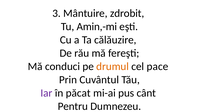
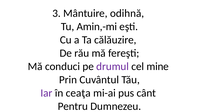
zdrobit: zdrobit -> odihnă
drumul colour: orange -> purple
pace: pace -> mine
păcat: păcat -> ceaţa
